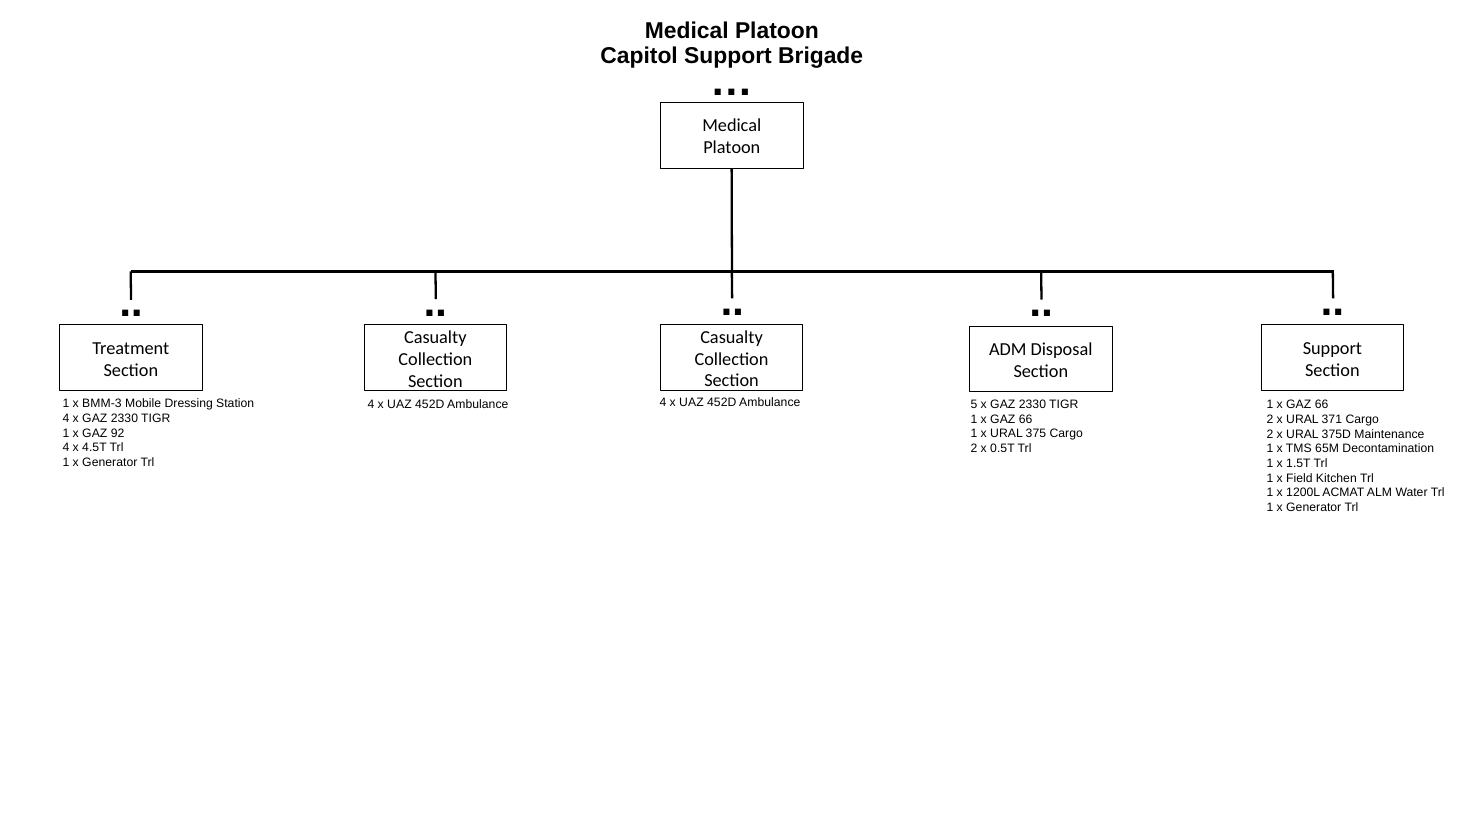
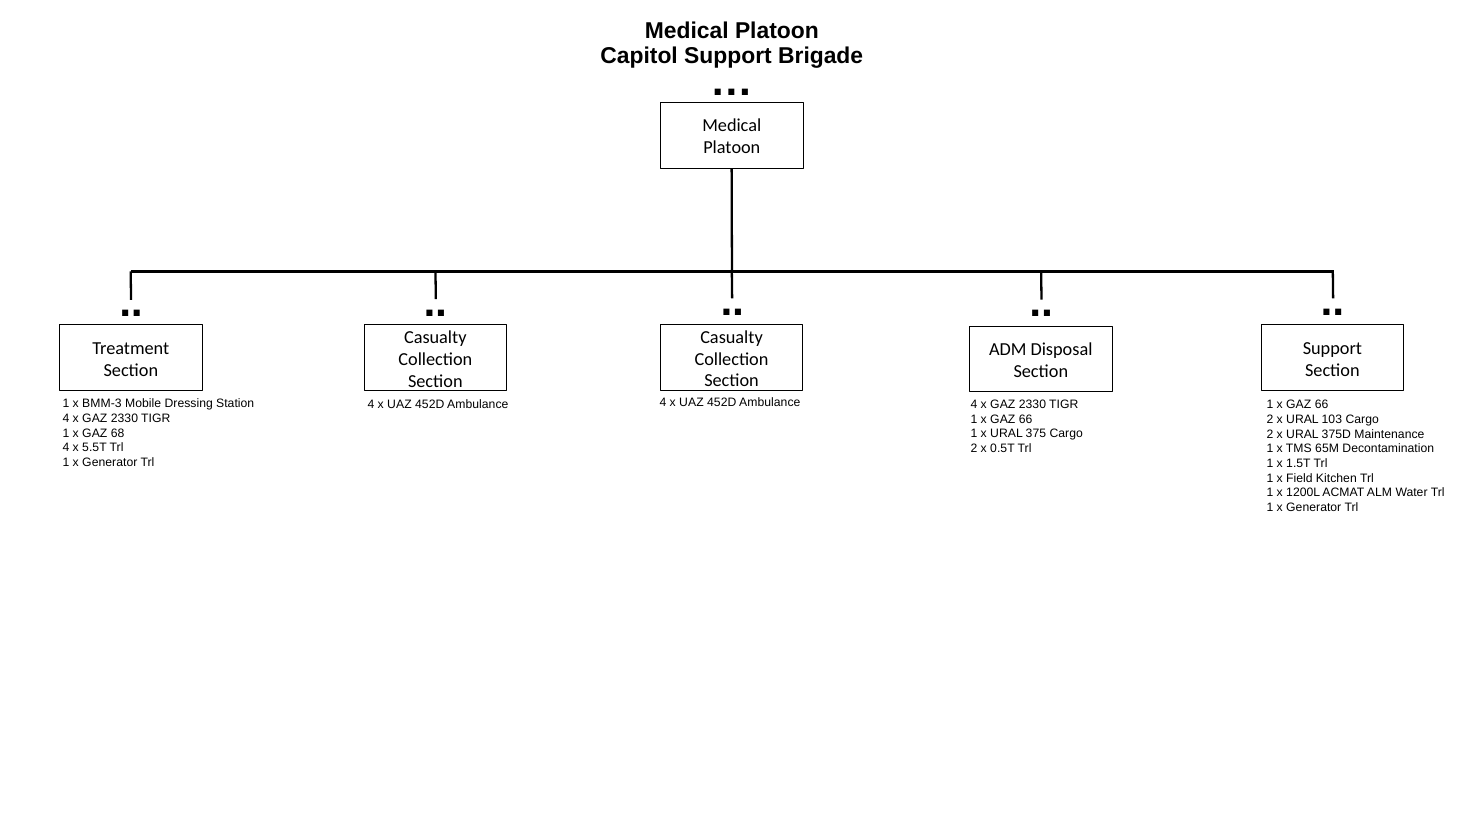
Ambulance 5: 5 -> 4
371: 371 -> 103
92: 92 -> 68
4.5T: 4.5T -> 5.5T
